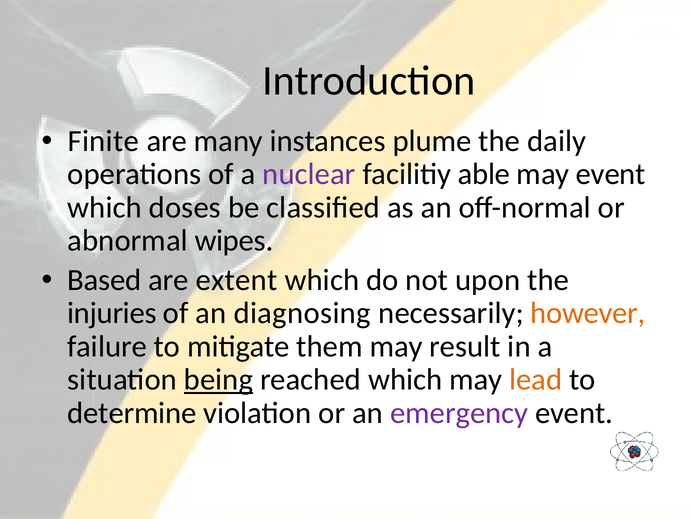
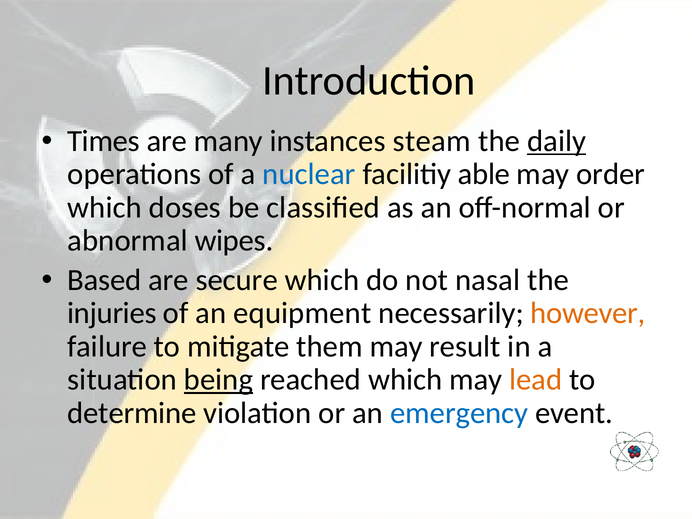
Finite: Finite -> Times
plume: plume -> steam
daily underline: none -> present
nuclear colour: purple -> blue
may event: event -> order
extent: extent -> secure
upon: upon -> nasal
diagnosing: diagnosing -> equipment
emergency colour: purple -> blue
